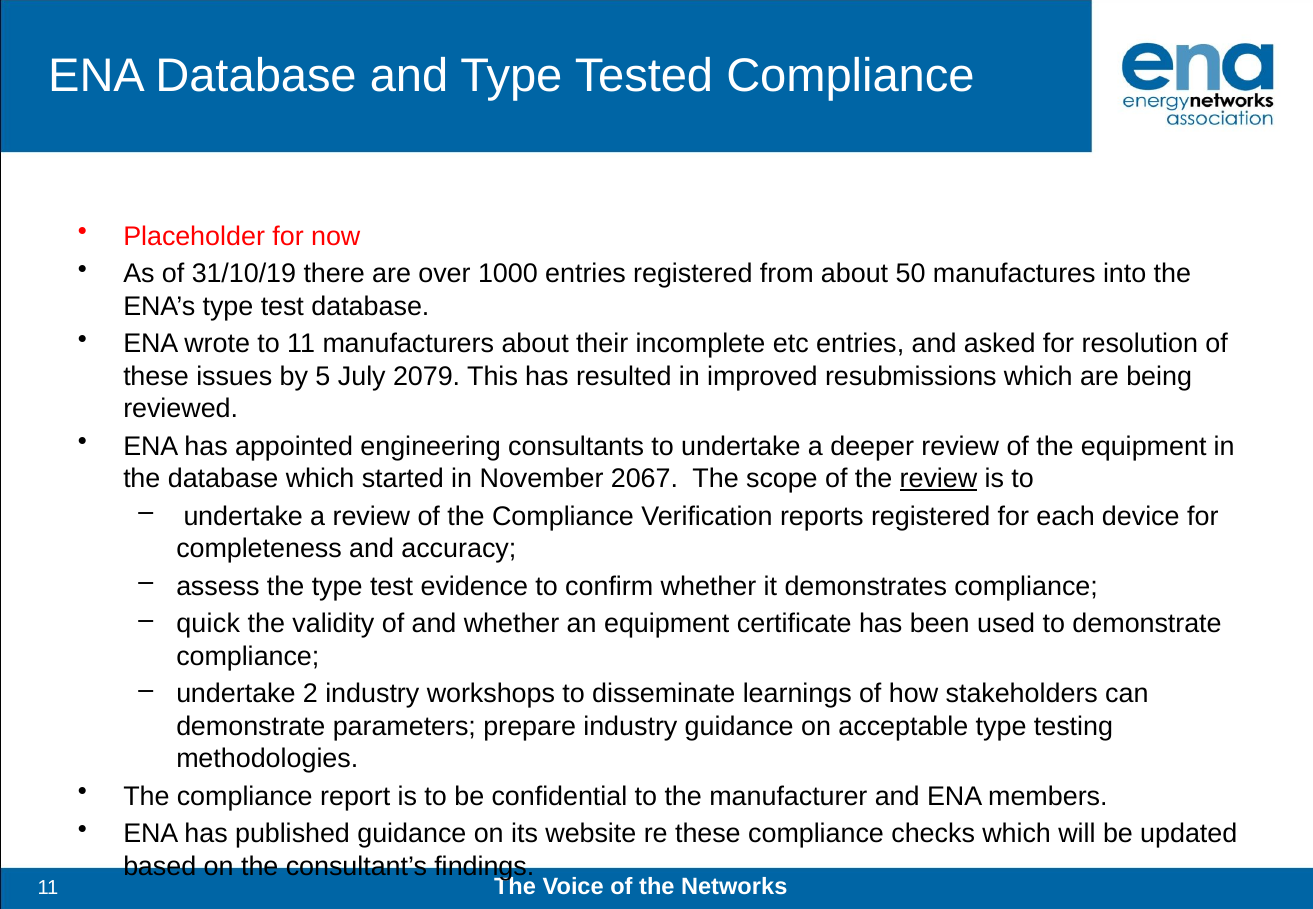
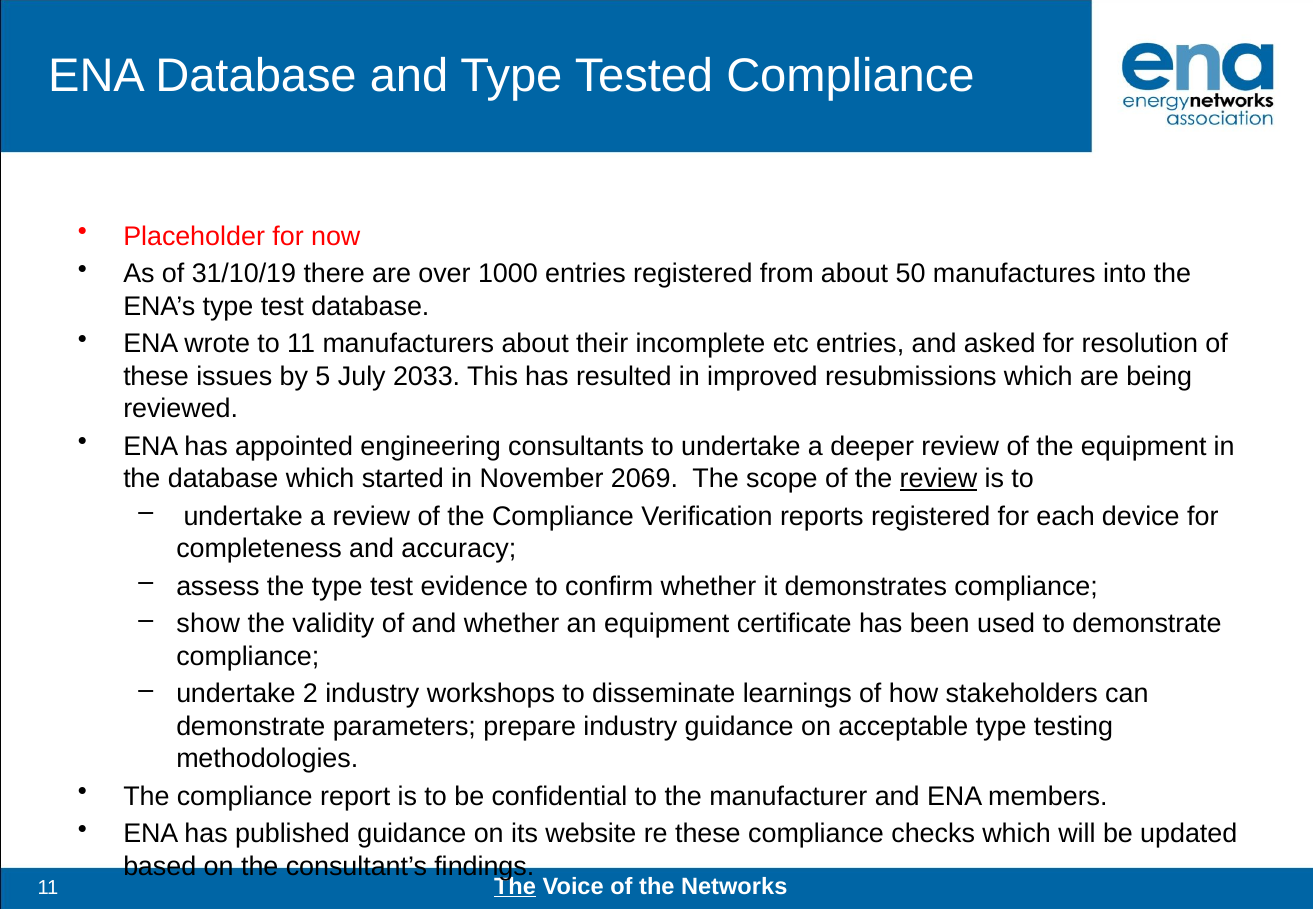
2079: 2079 -> 2033
2067: 2067 -> 2069
quick: quick -> show
The at (515, 887) underline: none -> present
